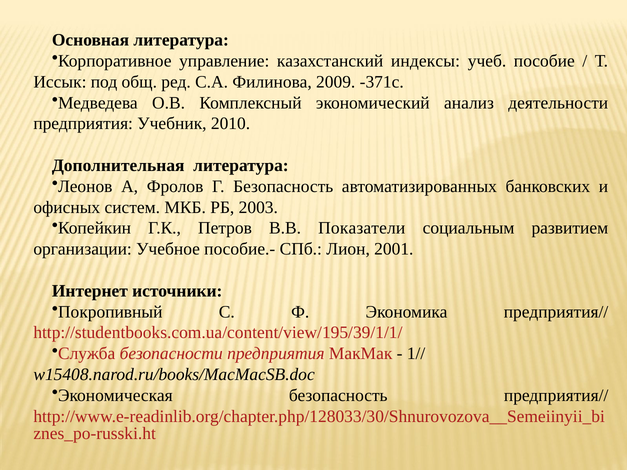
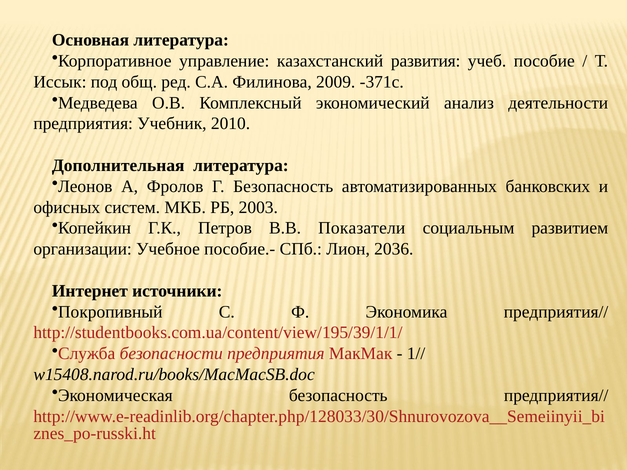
индексы: индексы -> развития
2001: 2001 -> 2036
